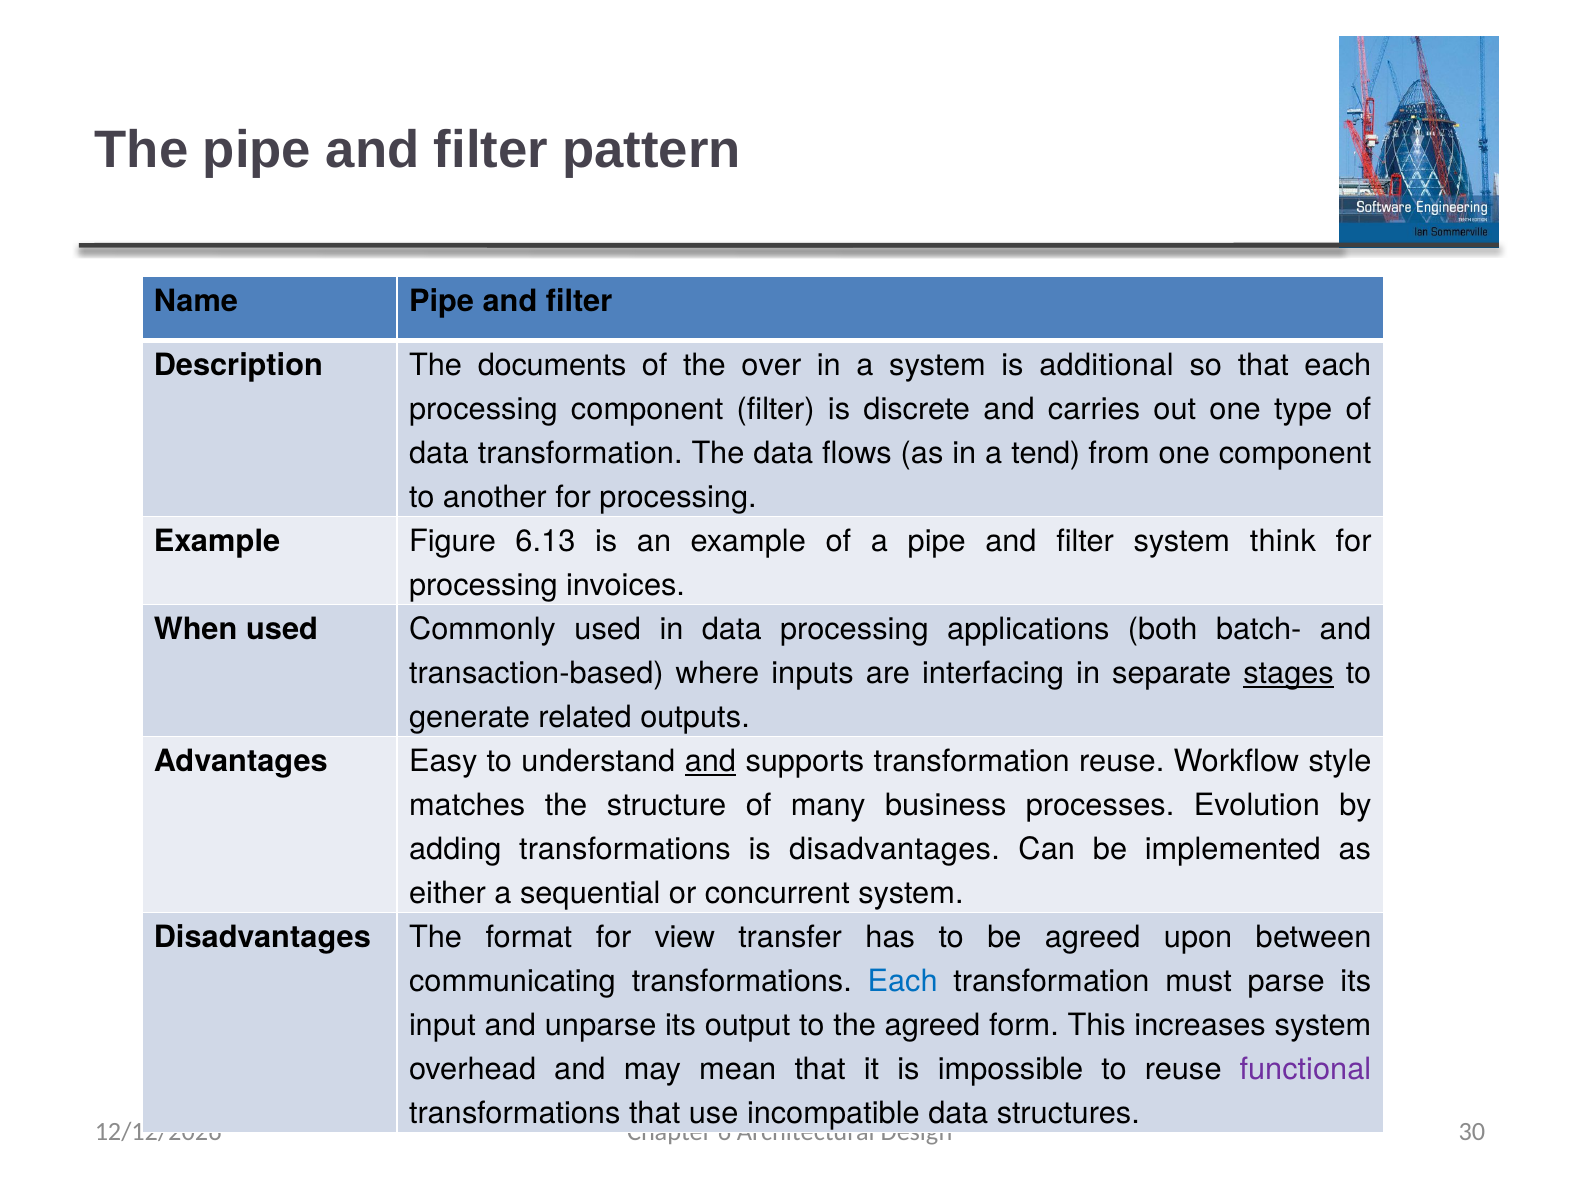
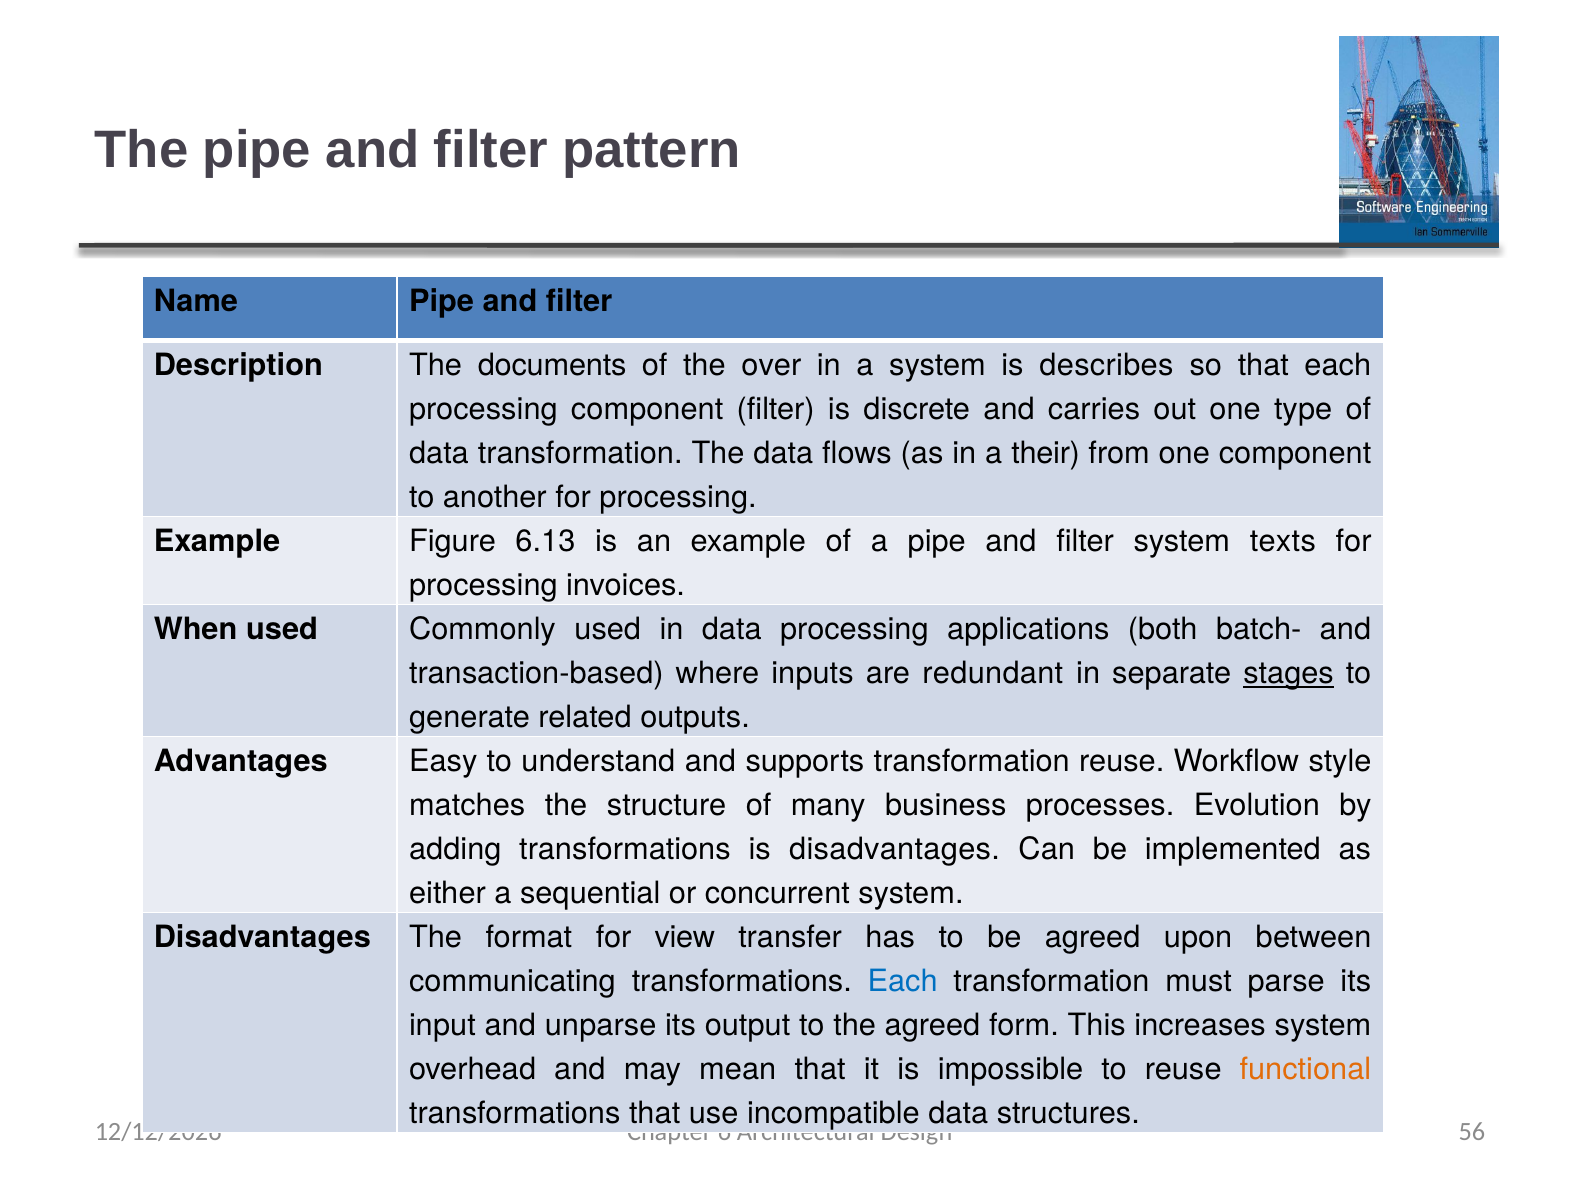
additional: additional -> describes
tend: tend -> their
think: think -> texts
interfacing: interfacing -> redundant
and at (710, 762) underline: present -> none
functional colour: purple -> orange
30: 30 -> 56
